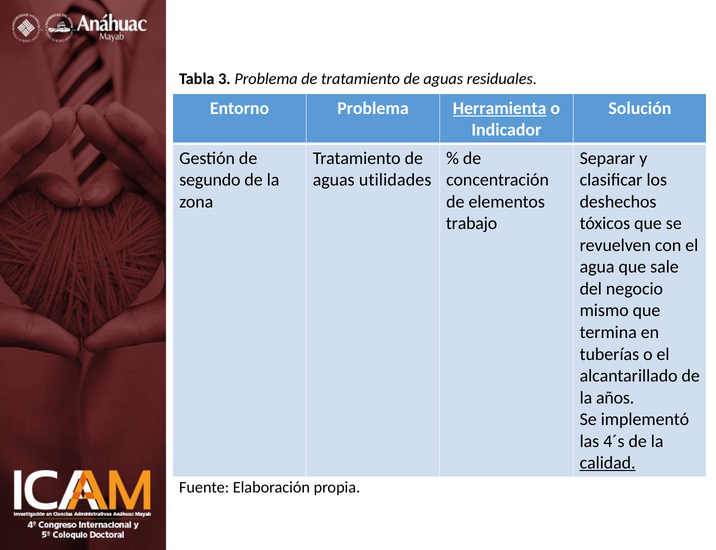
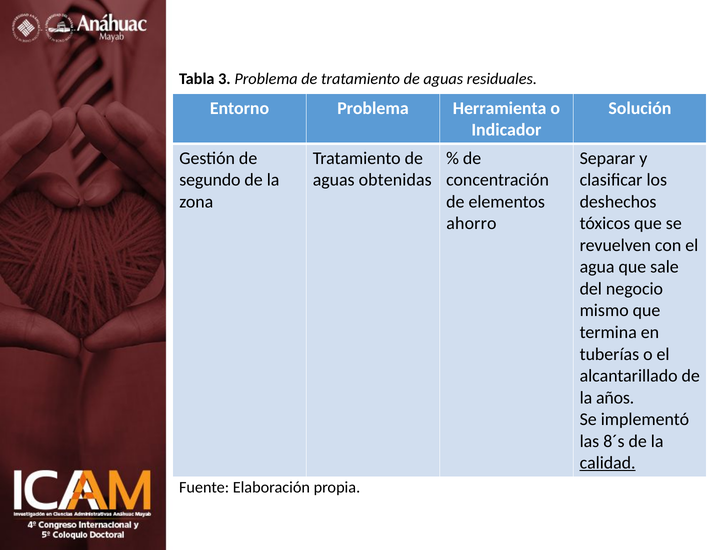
Herramienta underline: present -> none
utilidades: utilidades -> obtenidas
trabajo: trabajo -> ahorro
4´s: 4´s -> 8´s
